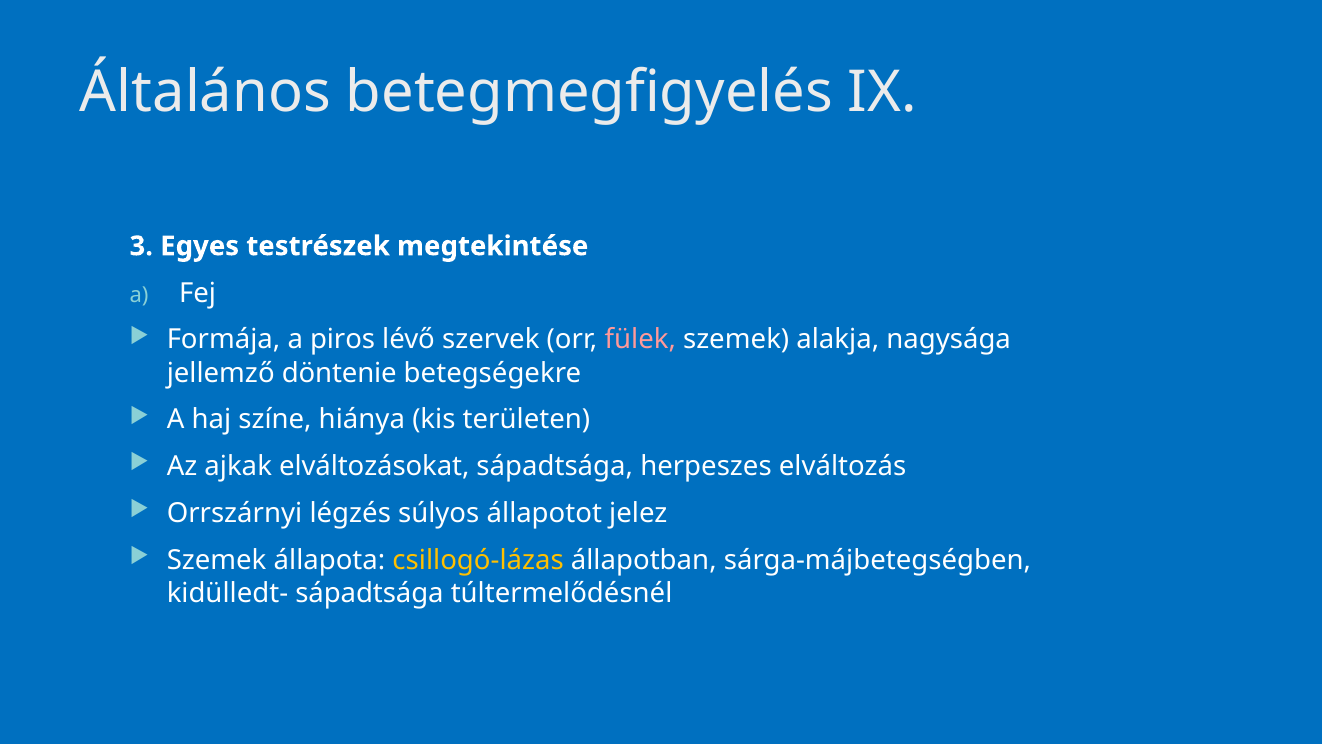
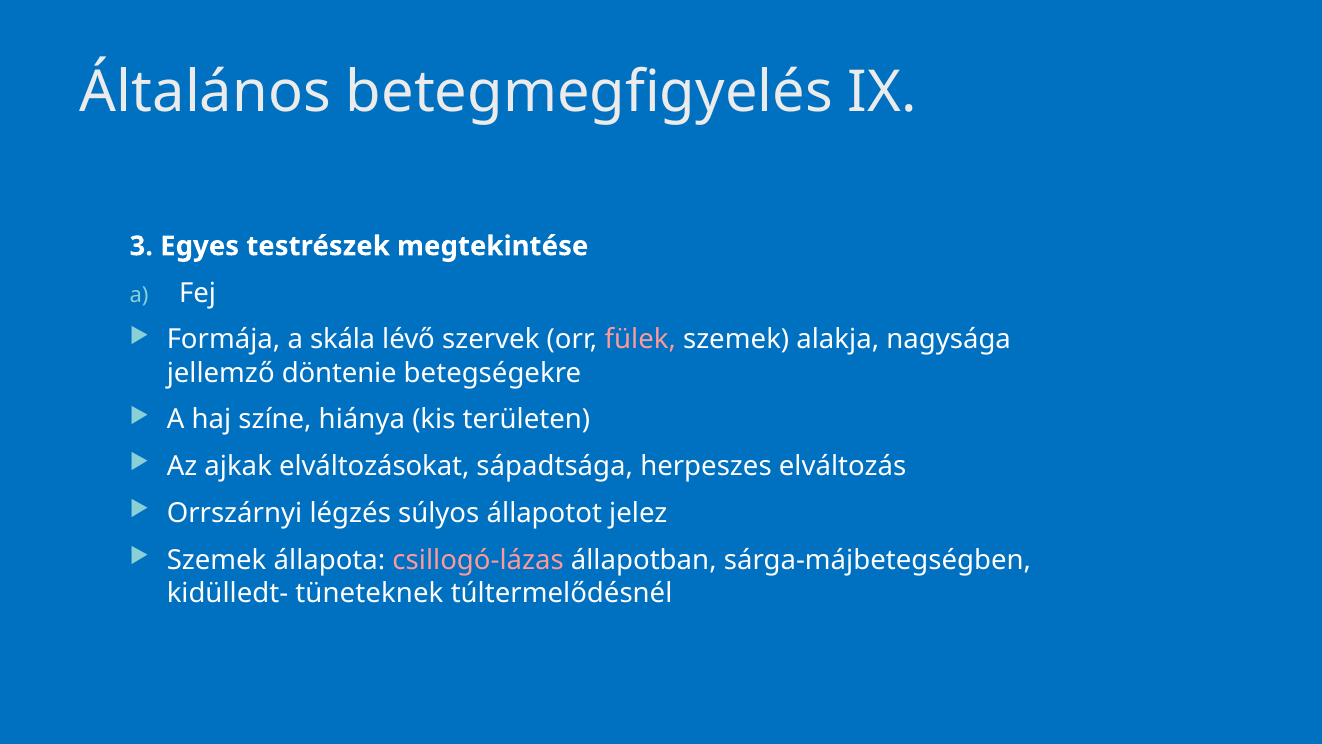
piros: piros -> skála
csillogó-lázas colour: yellow -> pink
kidülledt- sápadtsága: sápadtsága -> tüneteknek
